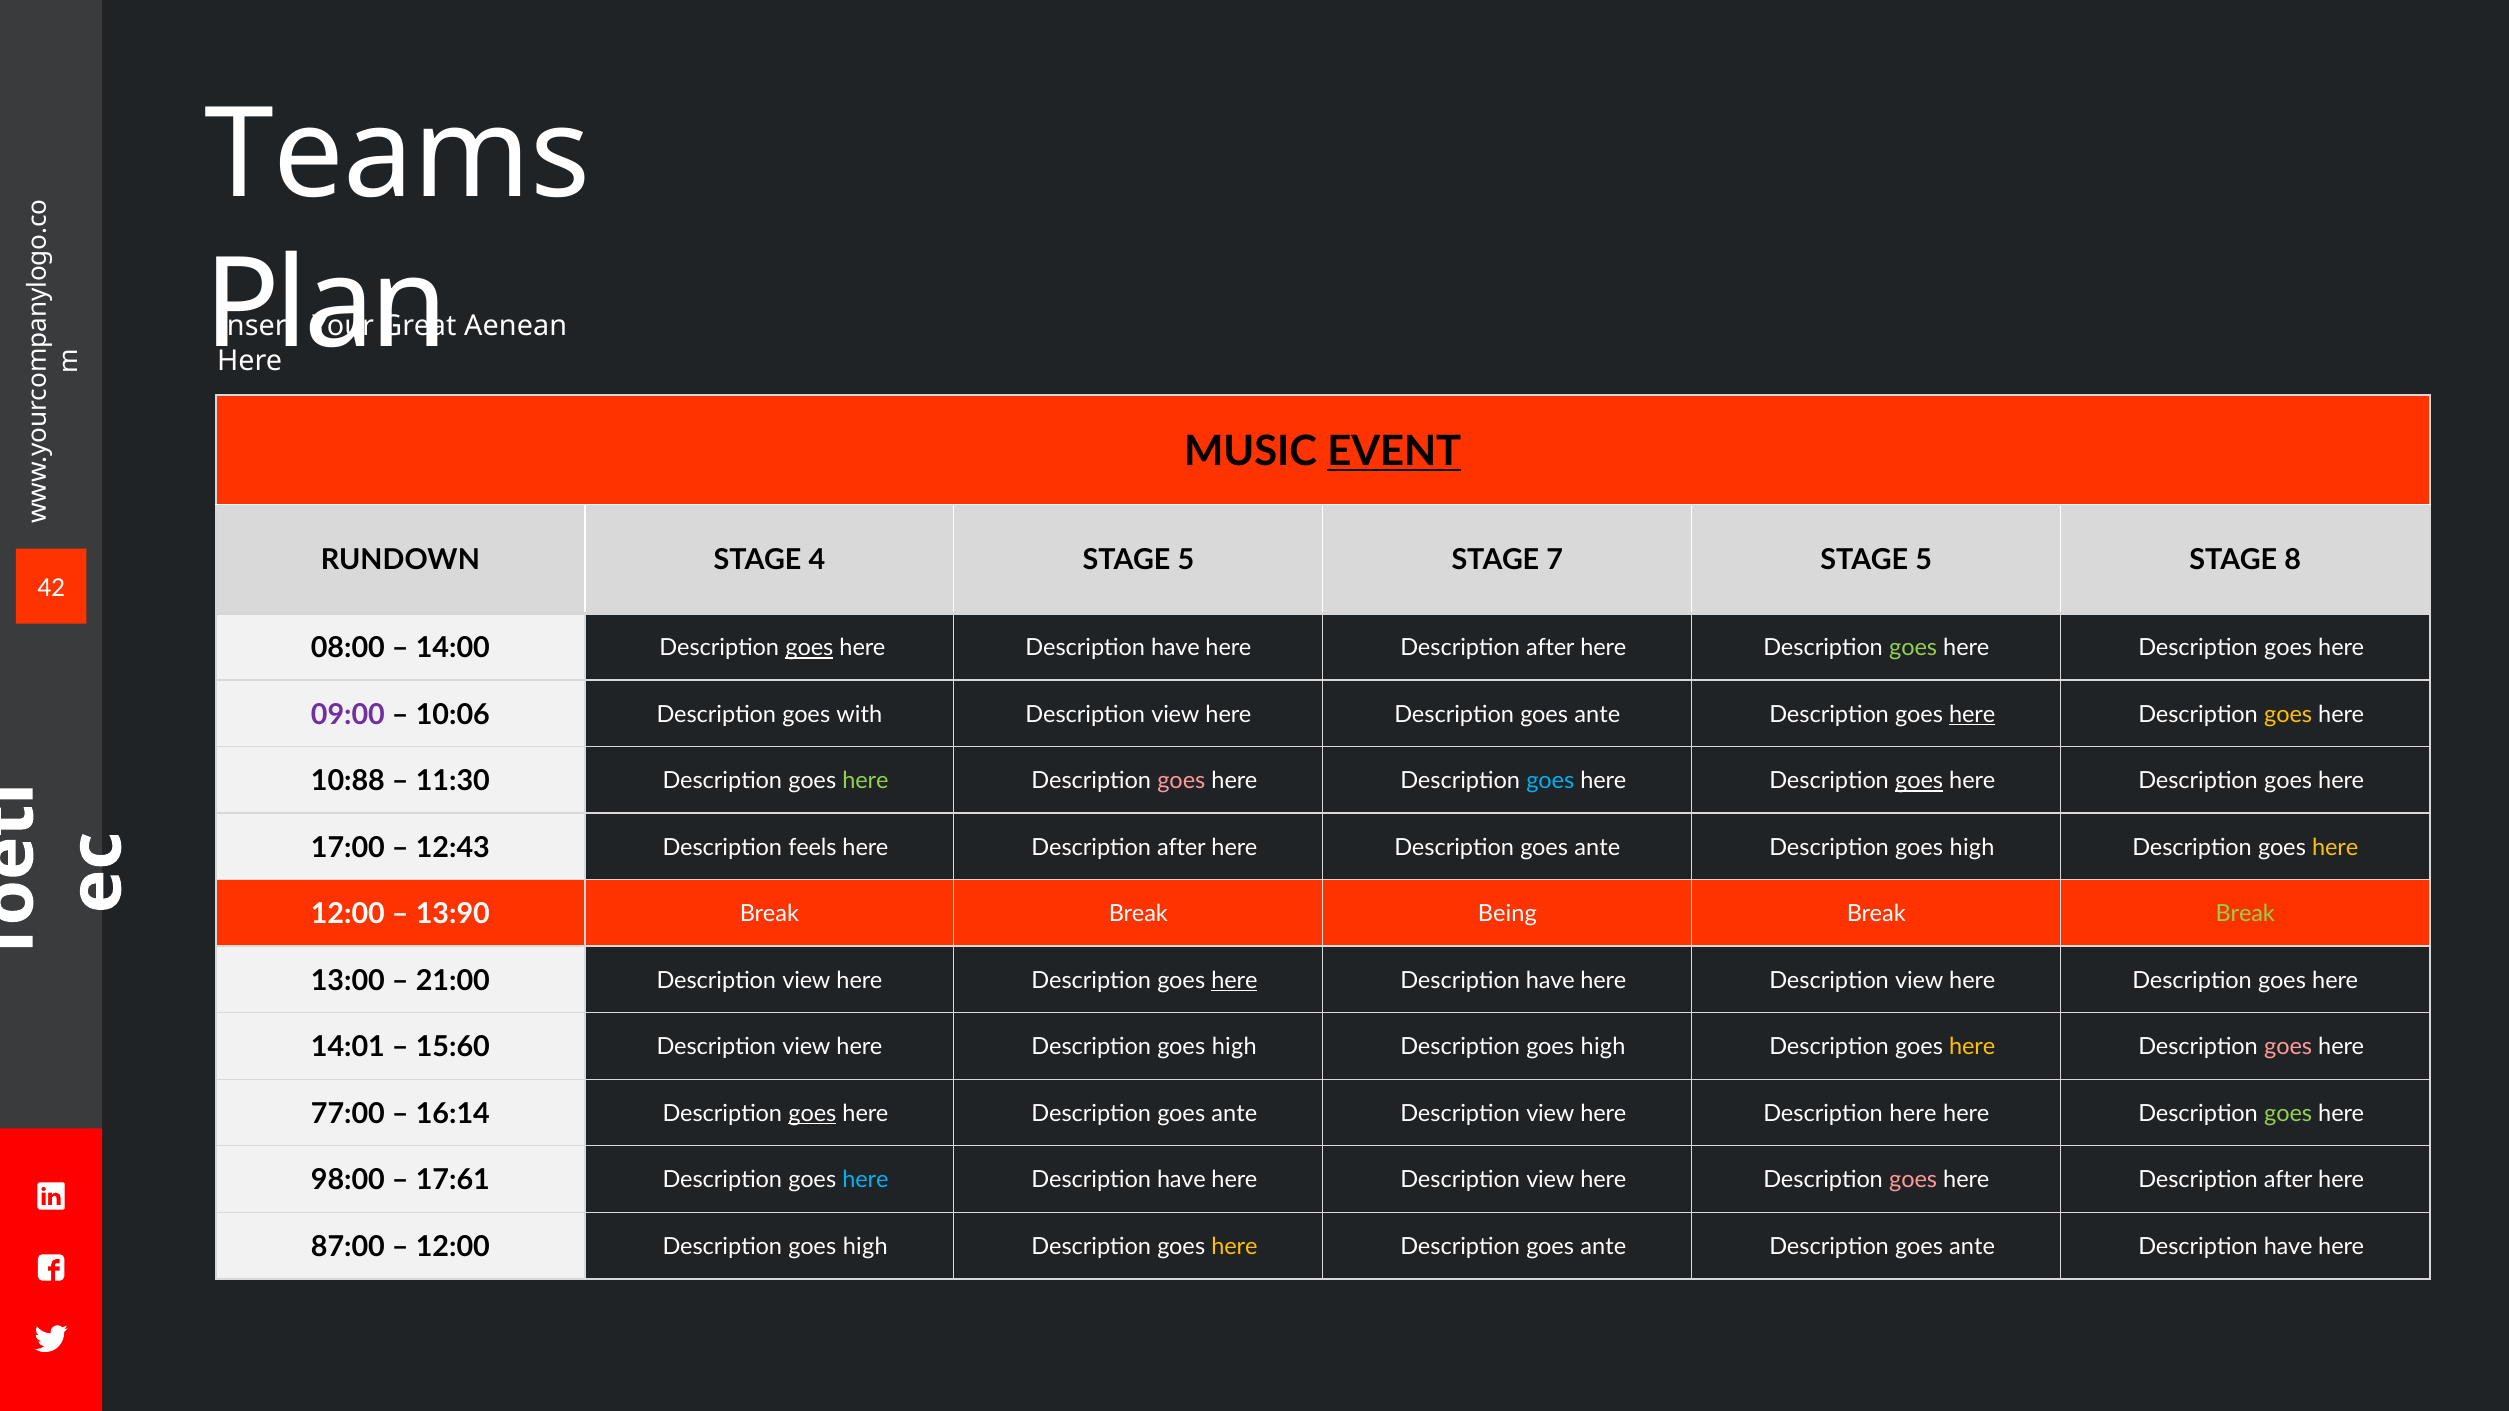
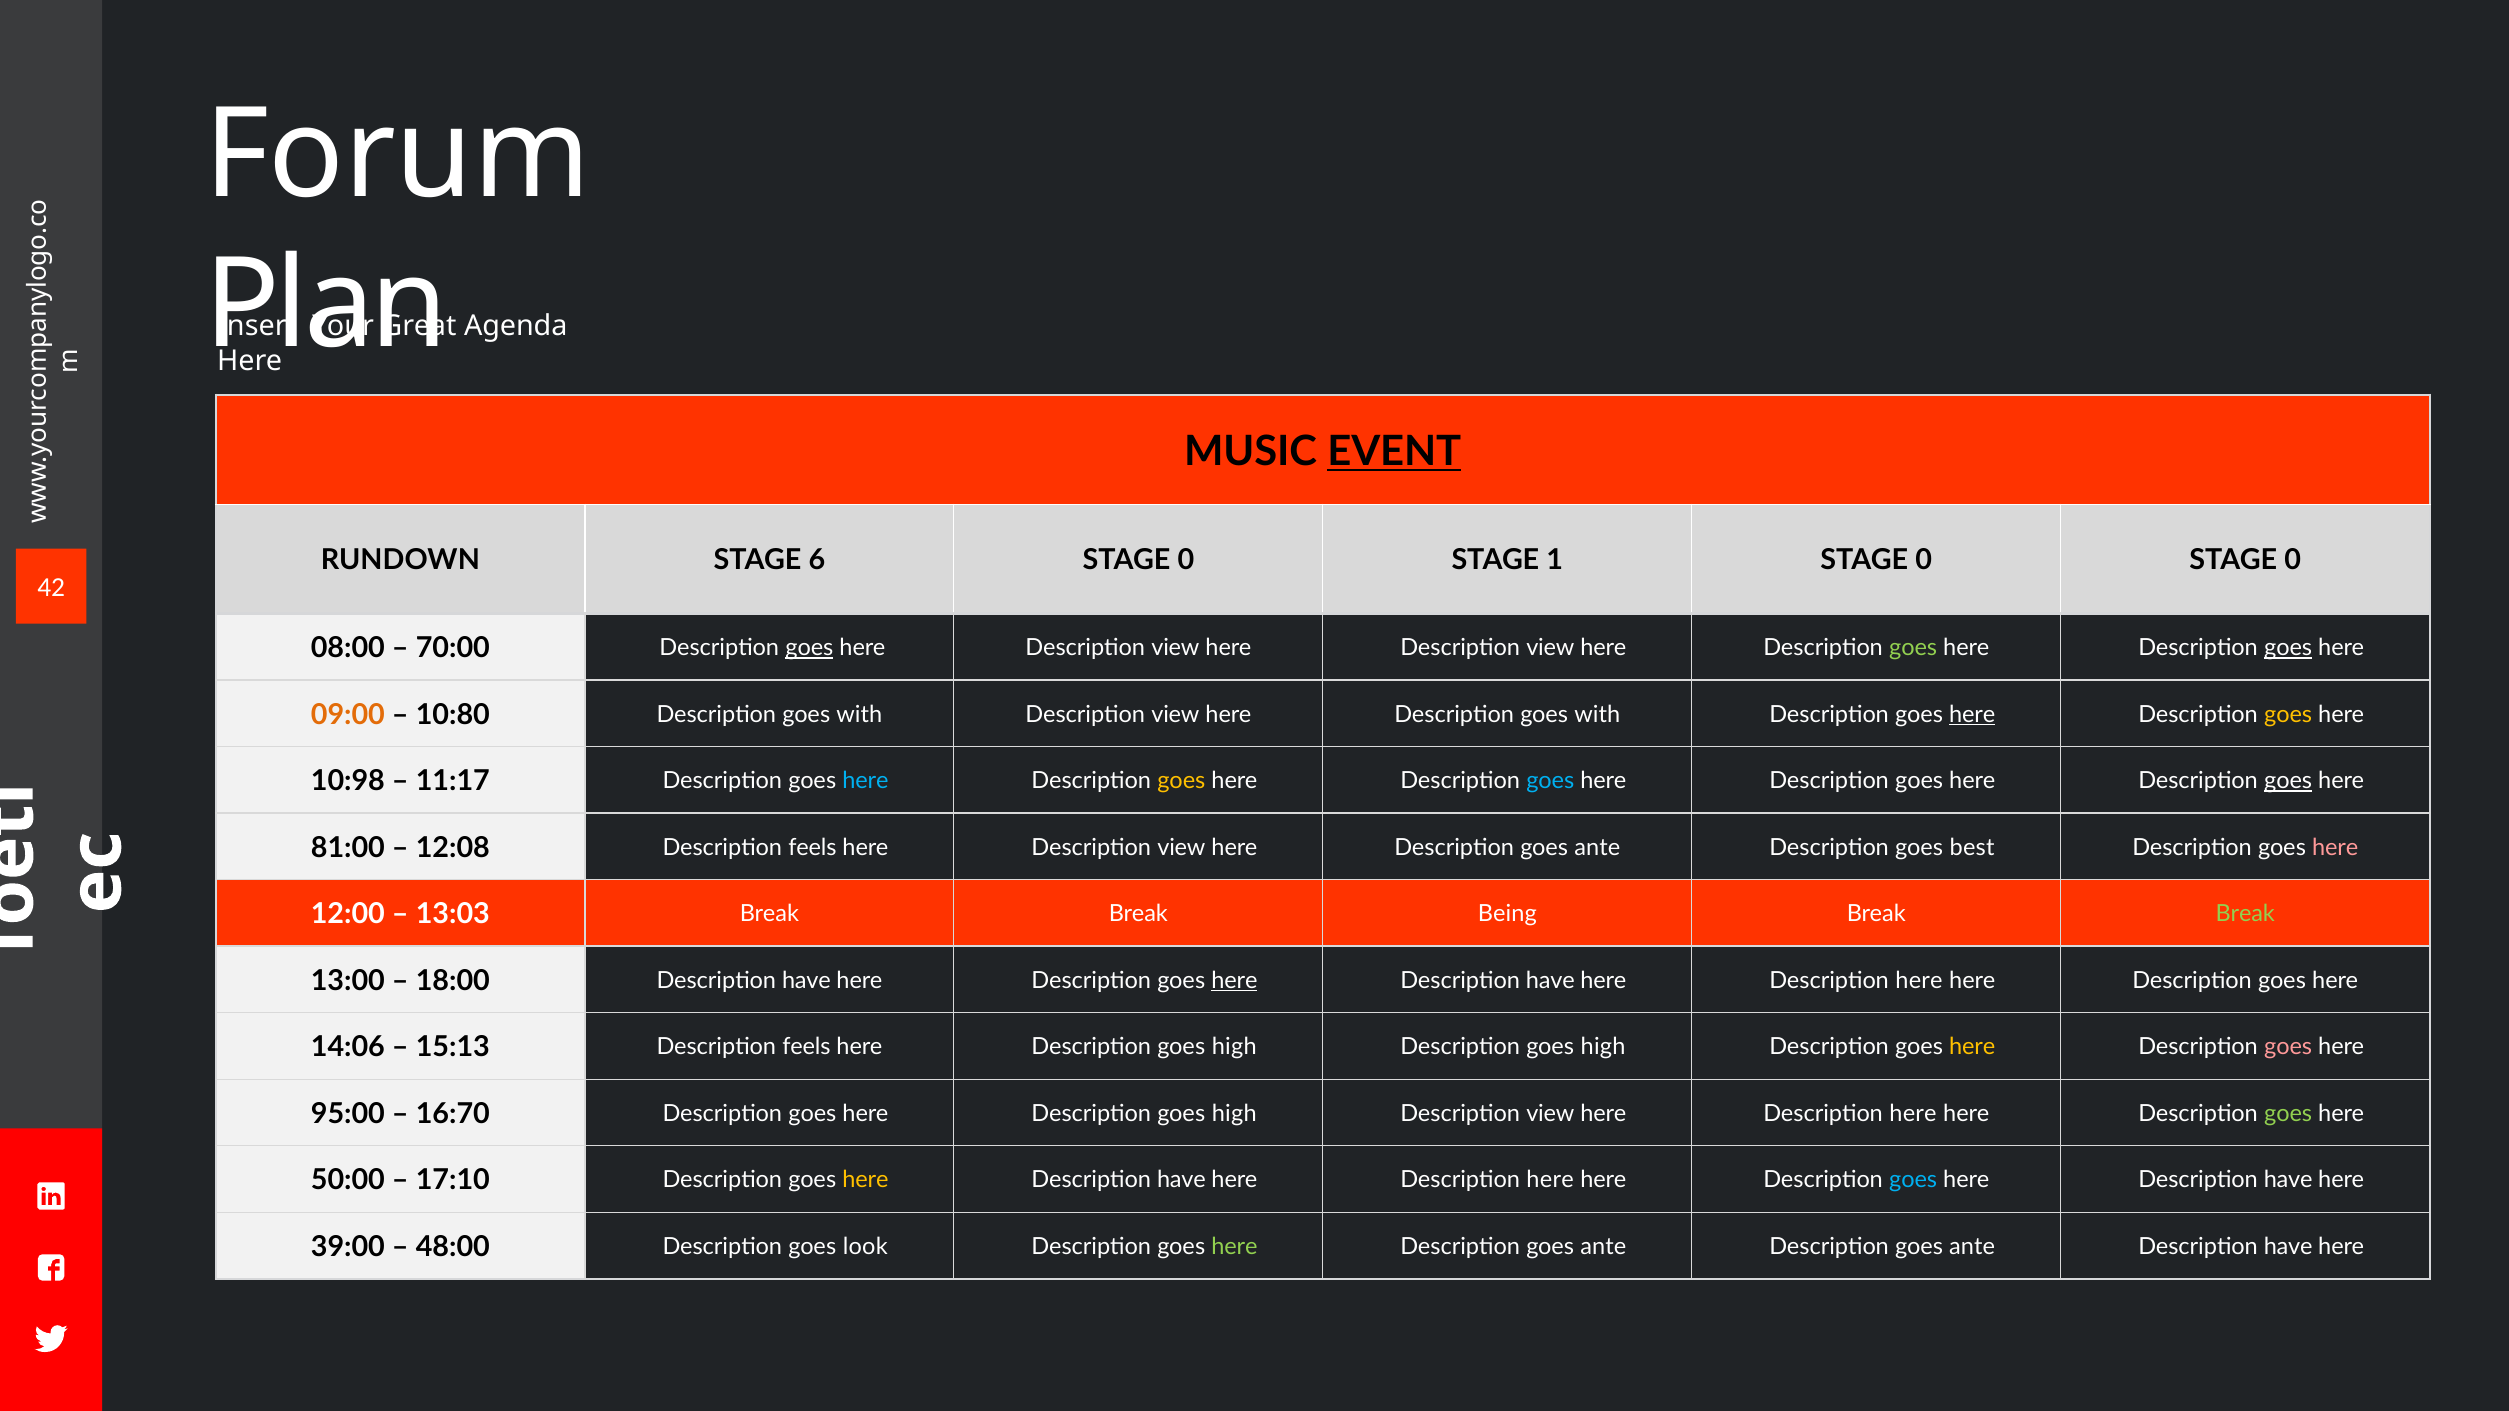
Teams: Teams -> Forum
Aenean: Aenean -> Agenda
4: 4 -> 6
5 at (1186, 561): 5 -> 0
7: 7 -> 1
5 at (1924, 561): 5 -> 0
8 at (2293, 561): 8 -> 0
14:00: 14:00 -> 70:00
have at (1175, 648): have -> view
after at (1550, 648): after -> view
goes at (2288, 648) underline: none -> present
09:00 colour: purple -> orange
10:06: 10:06 -> 10:80
ante at (1597, 715): ante -> with
10:88: 10:88 -> 10:98
11:30: 11:30 -> 11:17
here at (865, 781) colour: light green -> light blue
goes at (1181, 781) colour: pink -> yellow
goes at (1919, 781) underline: present -> none
goes at (2288, 781) underline: none -> present
17:00: 17:00 -> 81:00
12:43: 12:43 -> 12:08
after at (1181, 848): after -> view
high at (1972, 848): high -> best
here at (2335, 848) colour: yellow -> pink
13:90: 13:90 -> 13:03
21:00: 21:00 -> 18:00
view at (806, 981): view -> have
view at (1919, 981): view -> here
14:01: 14:01 -> 14:06
15:60: 15:60 -> 15:13
view at (806, 1047): view -> feels
77:00: 77:00 -> 95:00
16:14: 16:14 -> 16:70
goes at (812, 1114) underline: present -> none
ante at (1234, 1114): ante -> high
98:00: 98:00 -> 50:00
17:61: 17:61 -> 17:10
here at (865, 1180) colour: light blue -> yellow
view at (1550, 1180): view -> here
goes at (1913, 1180) colour: pink -> light blue
after at (2288, 1180): after -> have
87:00: 87:00 -> 39:00
12:00 at (453, 1247): 12:00 -> 48:00
high at (865, 1247): high -> look
here at (1234, 1247) colour: yellow -> light green
